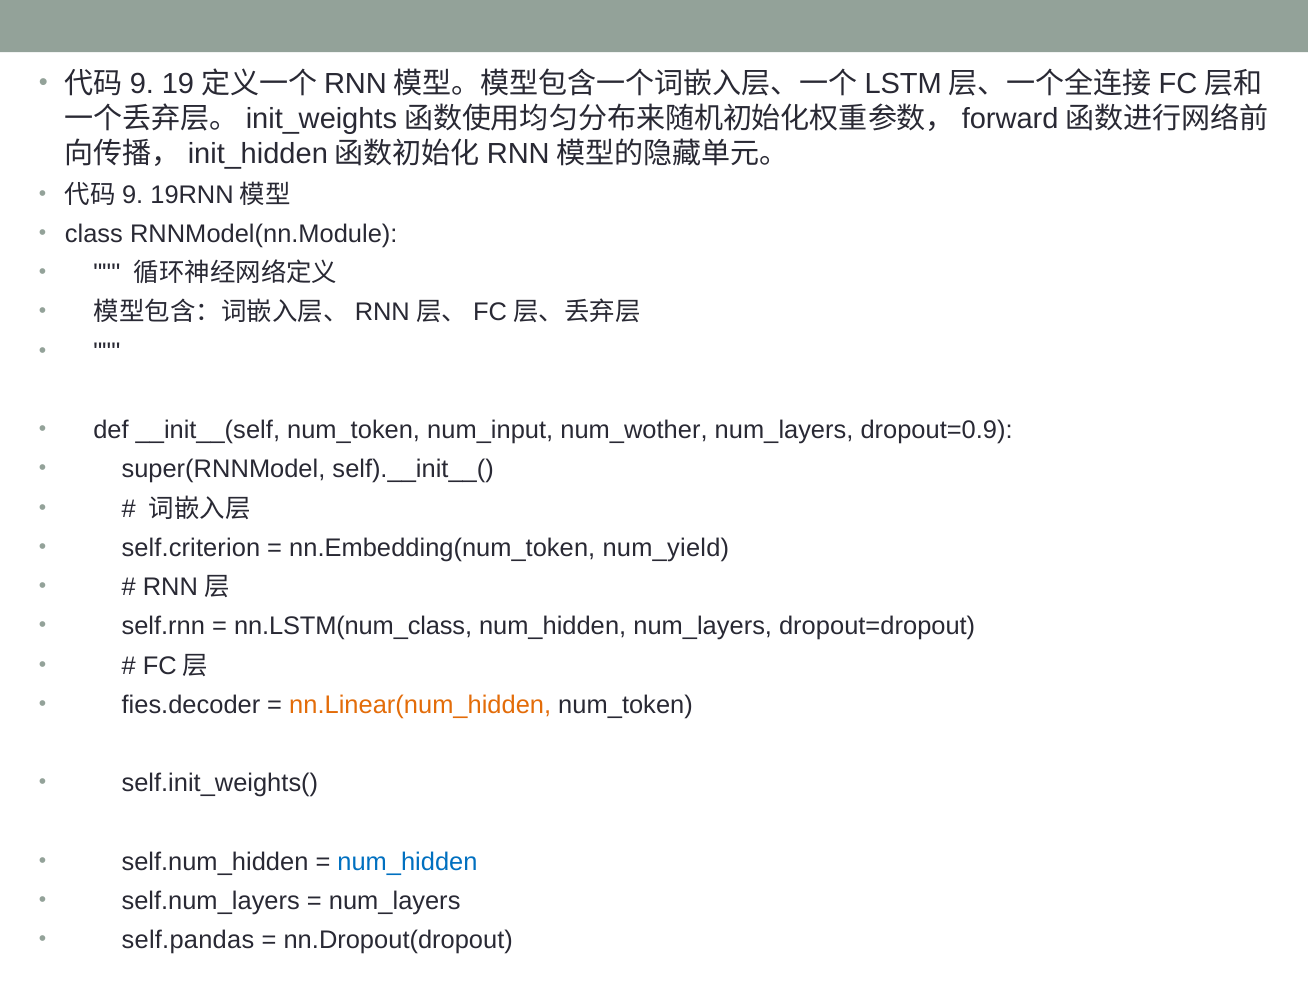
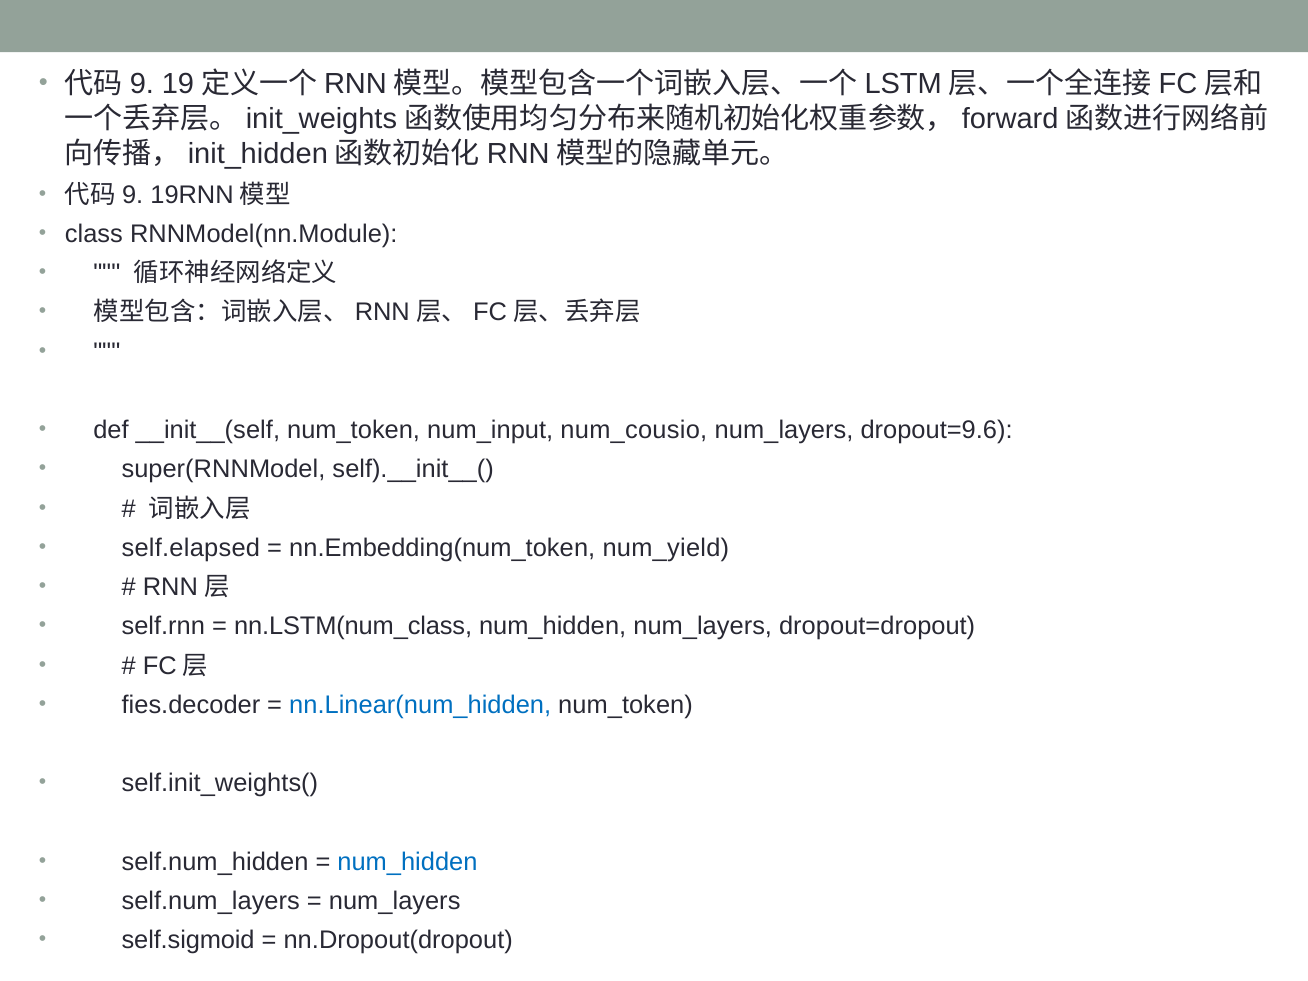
num_wother: num_wother -> num_cousio
dropout=0.9: dropout=0.9 -> dropout=9.6
self.criterion: self.criterion -> self.elapsed
nn.Linear(num_hidden colour: orange -> blue
self.pandas: self.pandas -> self.sigmoid
